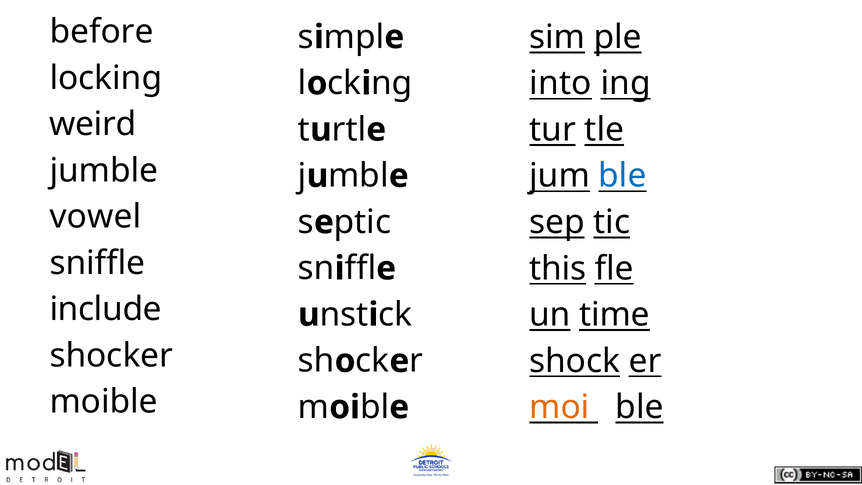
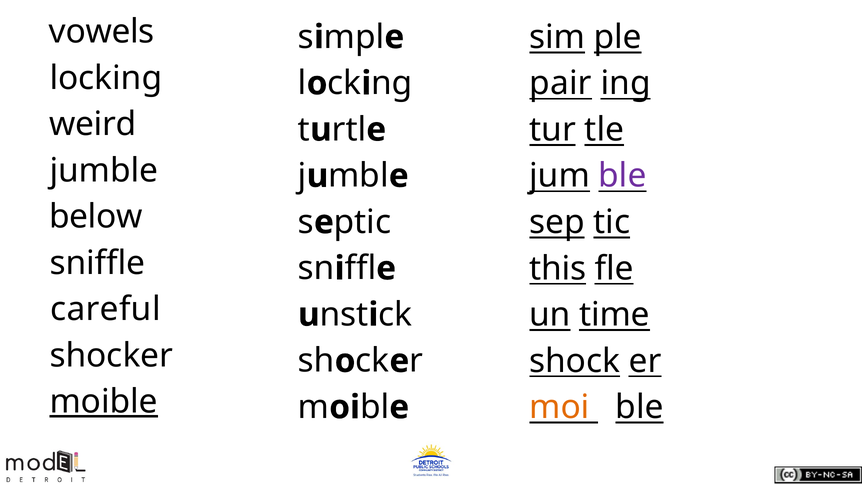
before: before -> vowels
into: into -> pair
ble at (622, 176) colour: blue -> purple
vowel: vowel -> below
include: include -> careful
moible underline: none -> present
